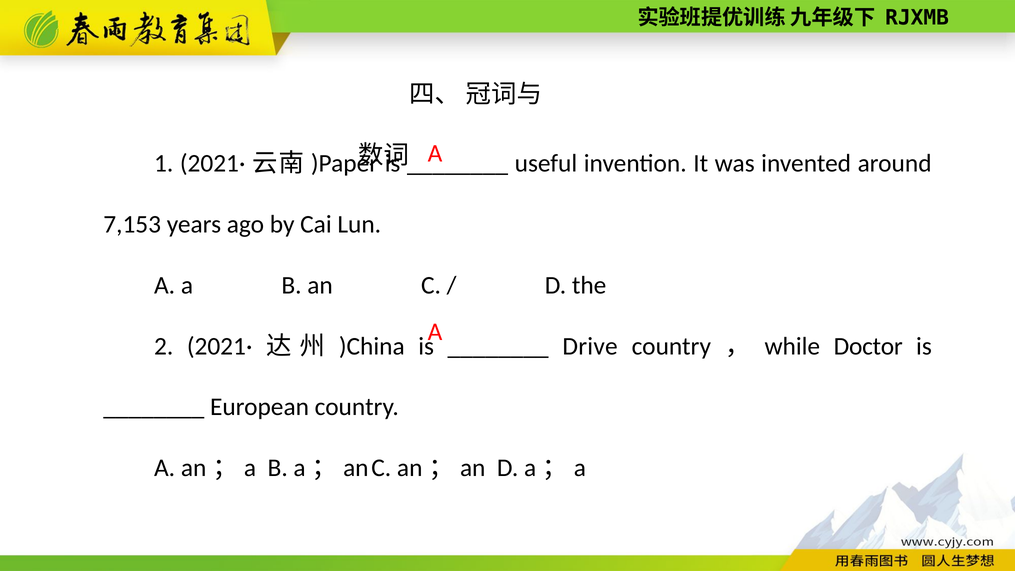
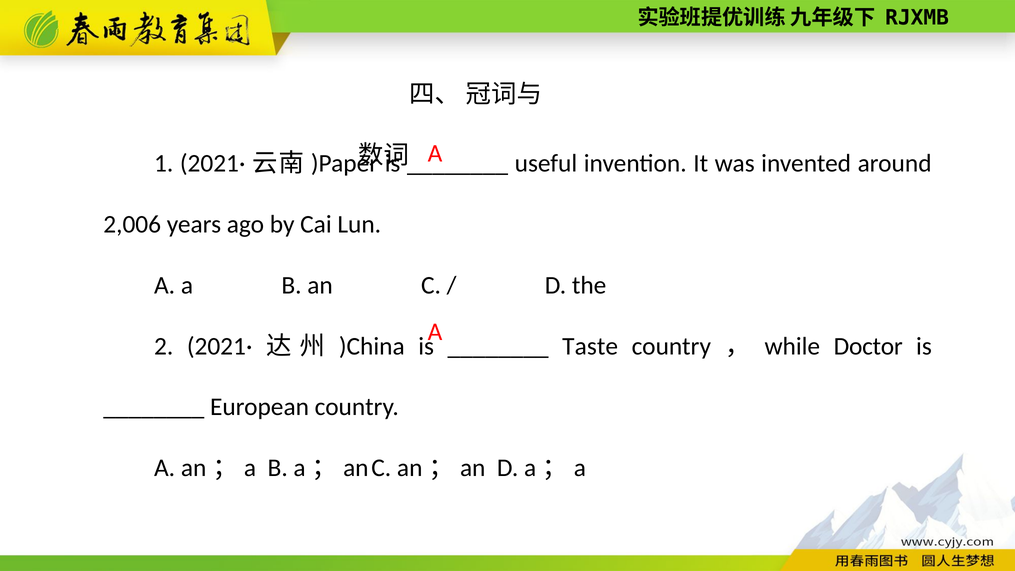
7,153: 7,153 -> 2,006
Drive: Drive -> Taste
